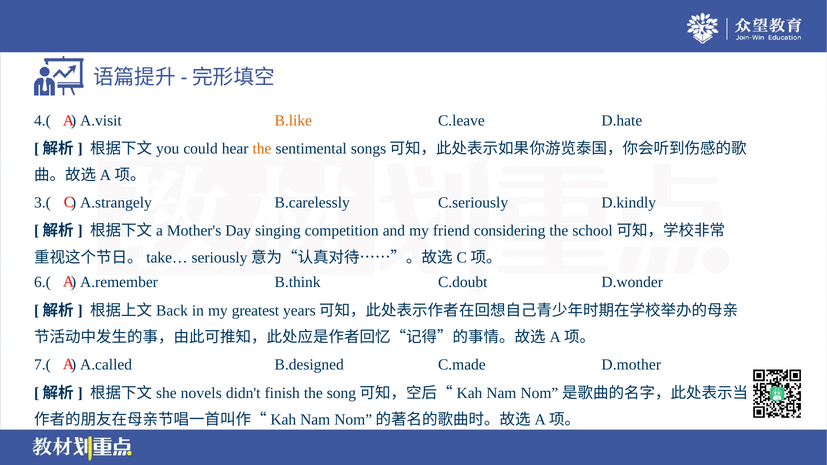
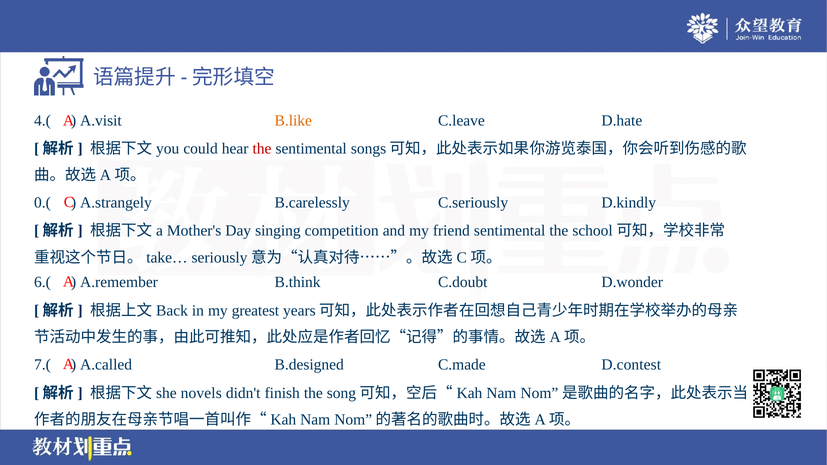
the at (262, 149) colour: orange -> red
3.(: 3.( -> 0.(
friend considering: considering -> sentimental
D.mother: D.mother -> D.contest
